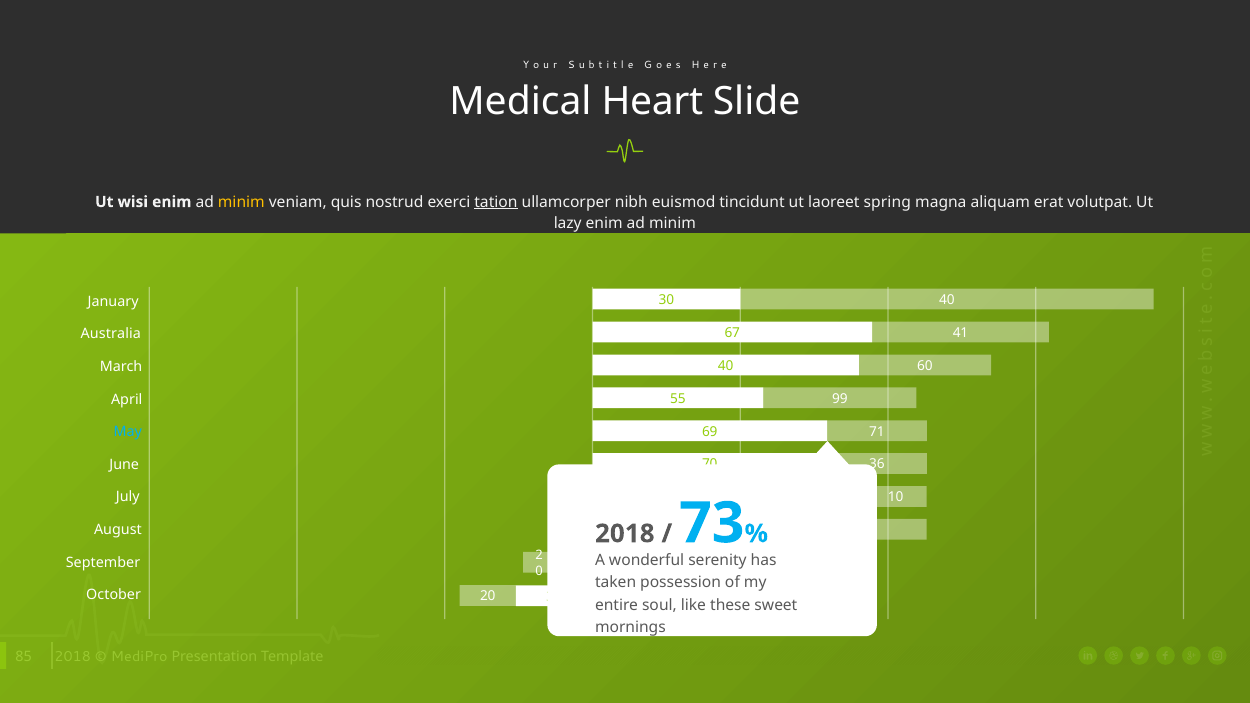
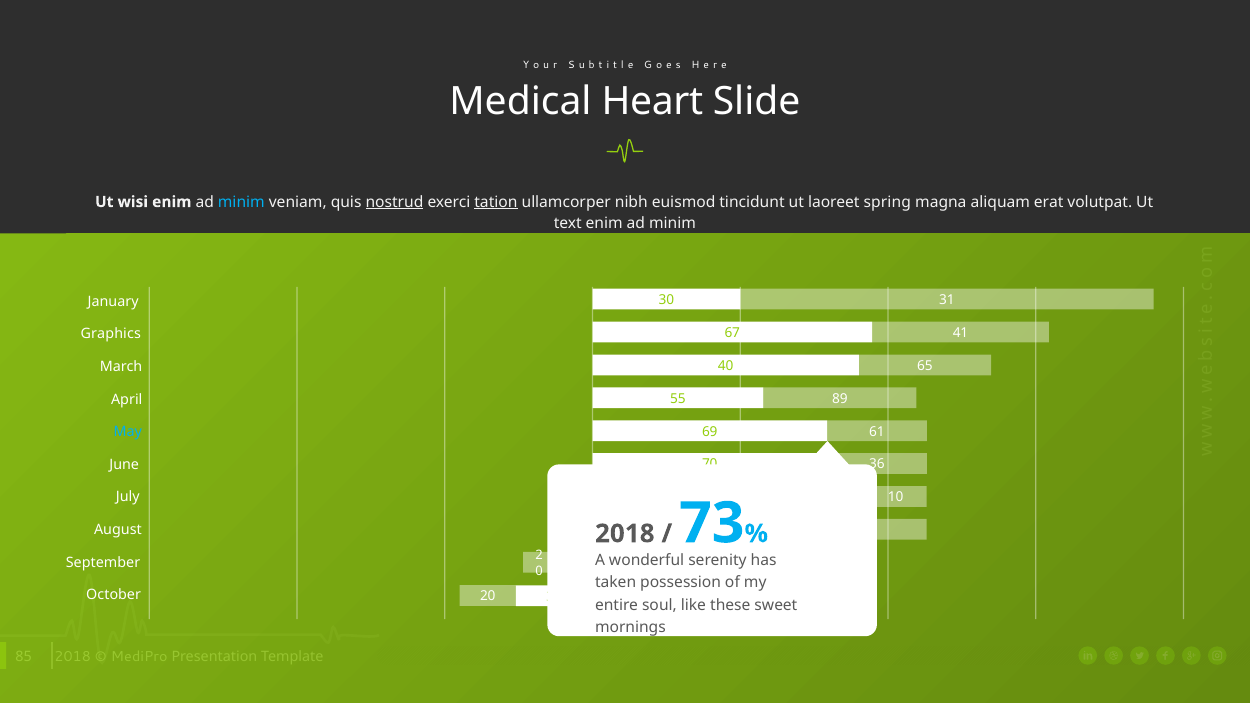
minim at (241, 202) colour: yellow -> light blue
nostrud underline: none -> present
lazy: lazy -> text
30 40: 40 -> 31
Australia: Australia -> Graphics
60: 60 -> 65
99: 99 -> 89
71: 71 -> 61
